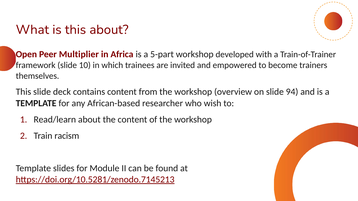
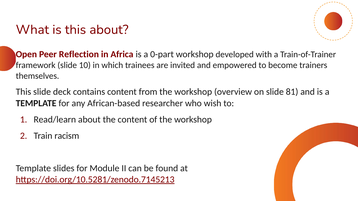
Multiplier: Multiplier -> Reflection
5-part: 5-part -> 0-part
94: 94 -> 81
